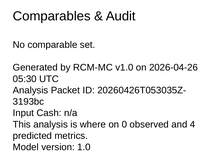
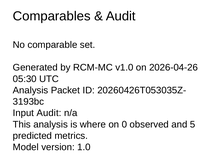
Input Cash: Cash -> Audit
4: 4 -> 5
